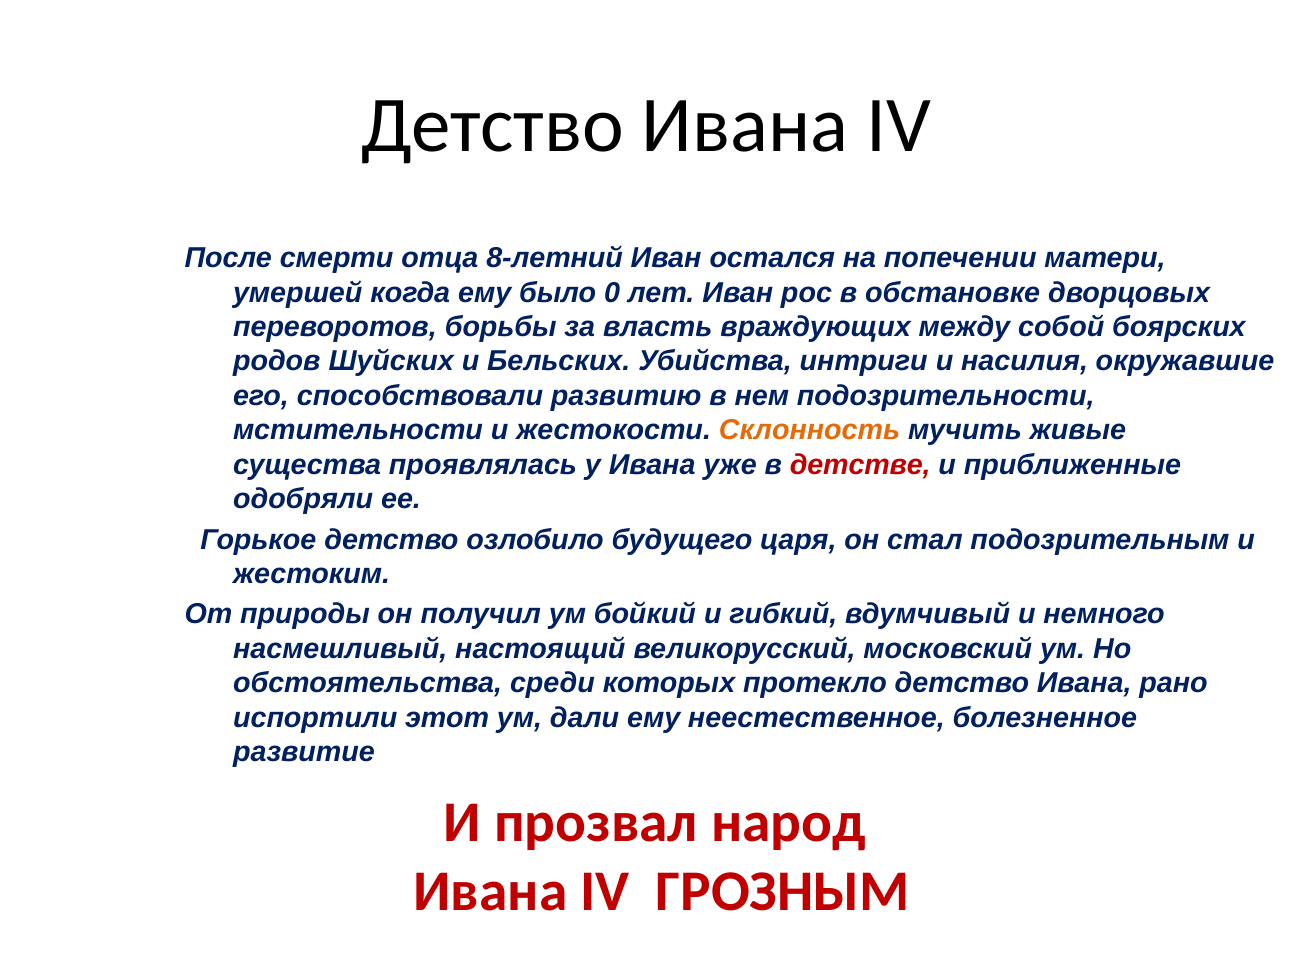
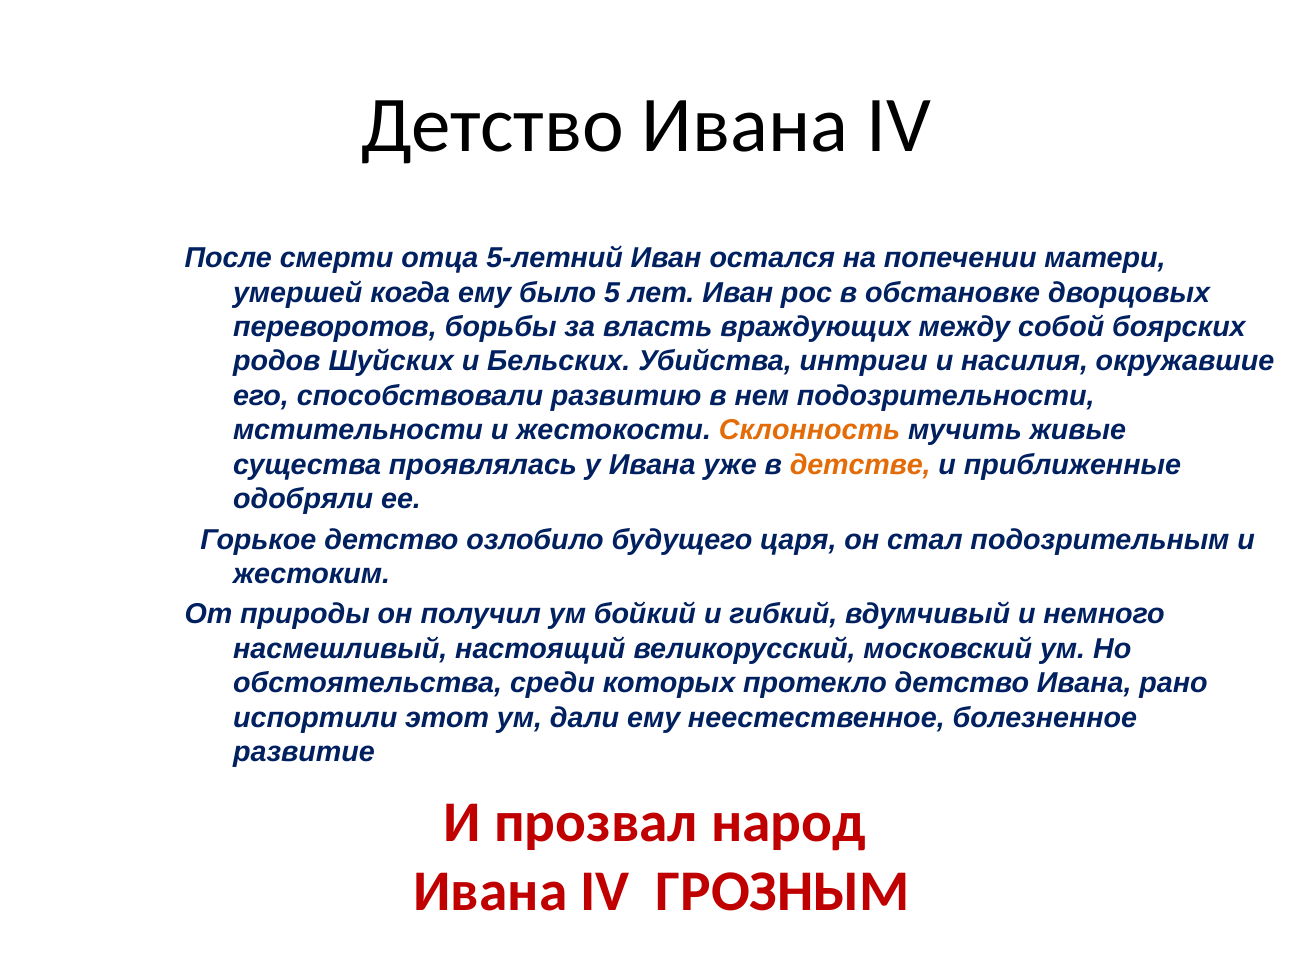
8-летний: 8-летний -> 5-летний
0: 0 -> 5
детстве colour: red -> orange
